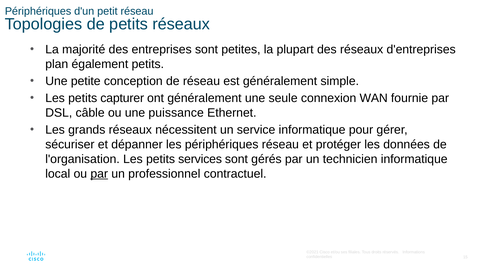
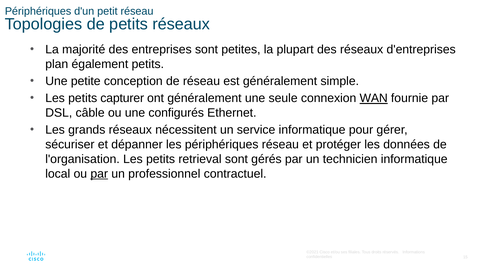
WAN underline: none -> present
puissance: puissance -> configurés
services: services -> retrieval
